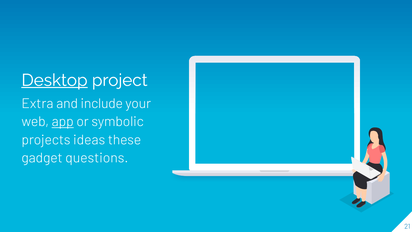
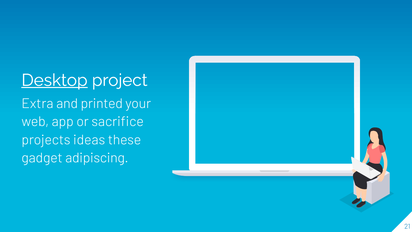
include: include -> printed
app underline: present -> none
symbolic: symbolic -> sacrifice
questions: questions -> adipiscing
